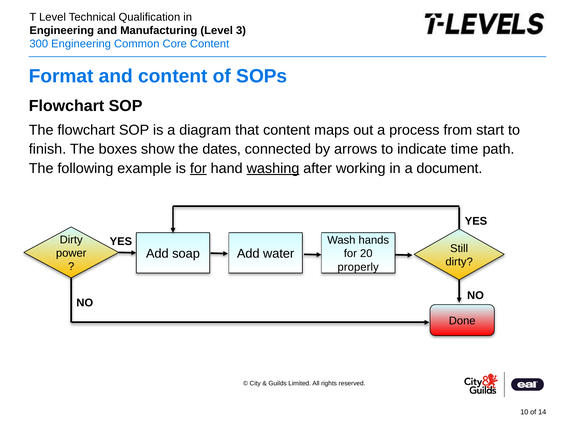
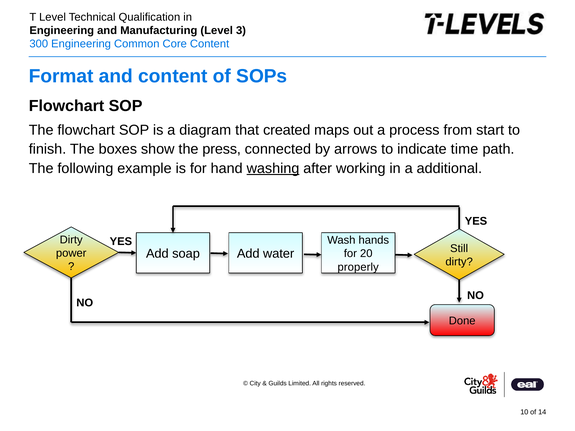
that content: content -> created
dates: dates -> press
for at (198, 168) underline: present -> none
document: document -> additional
